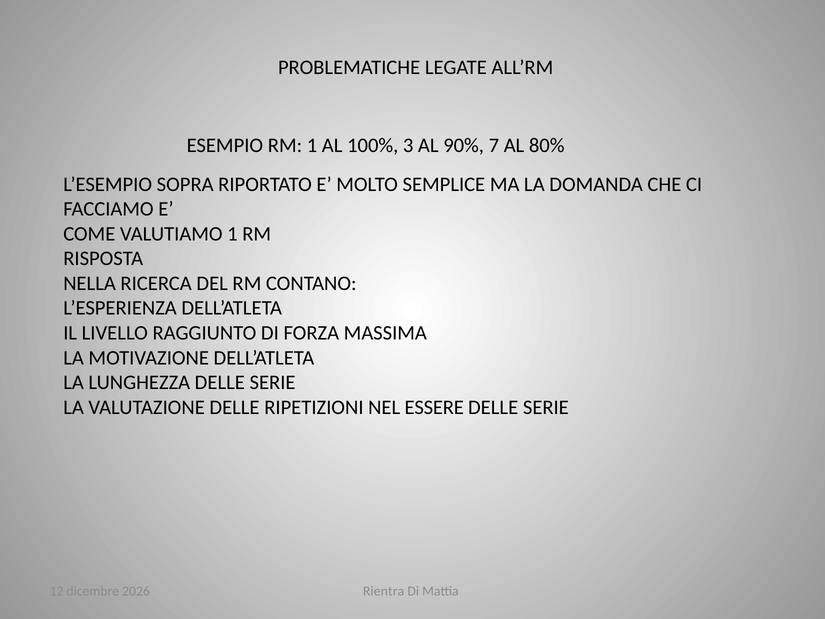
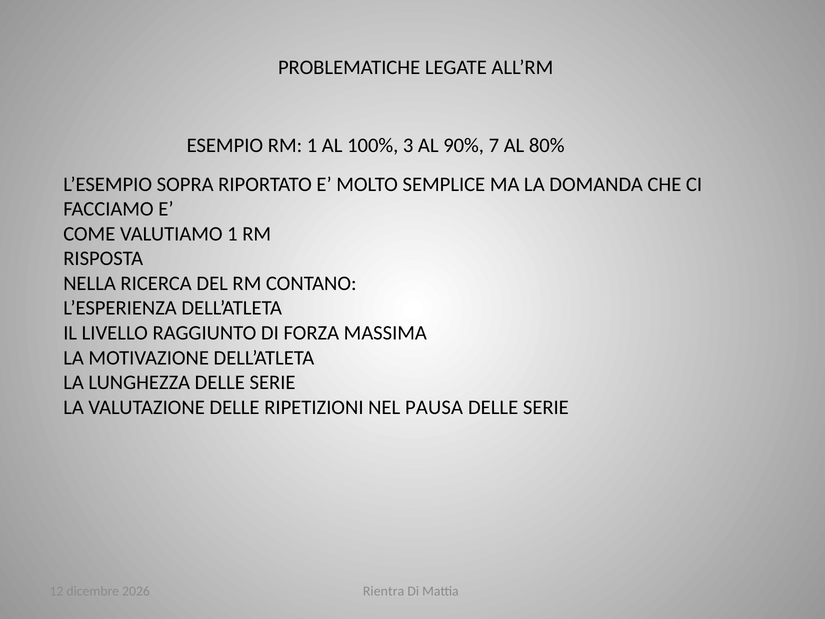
ESSERE: ESSERE -> PAUSA
